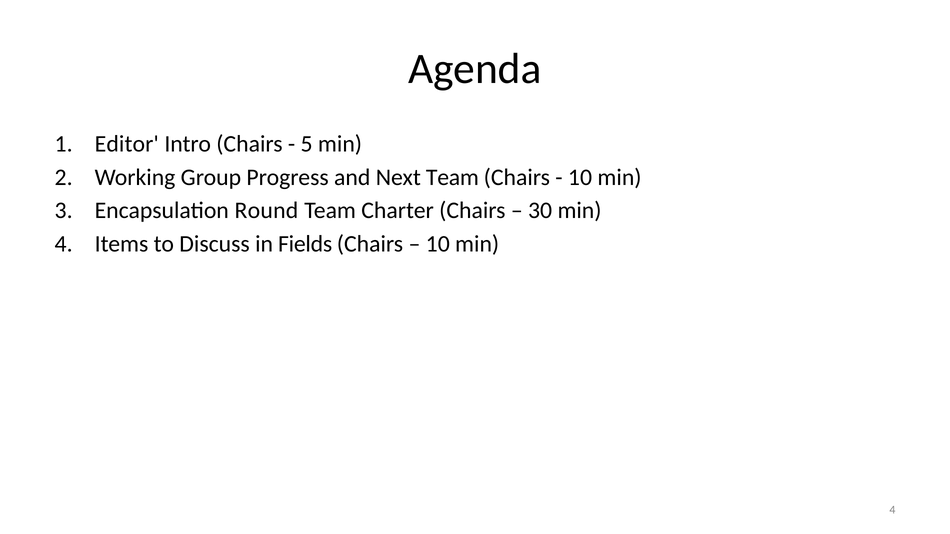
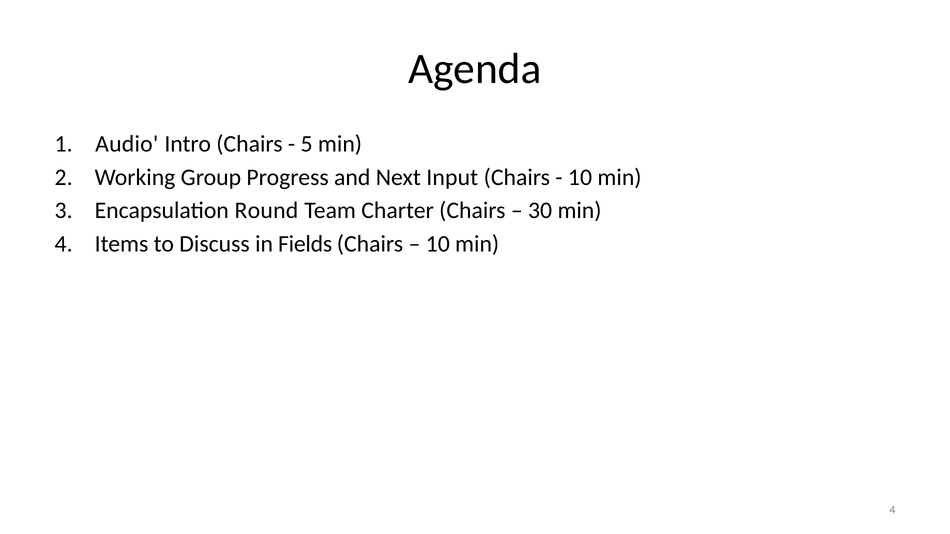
Editor: Editor -> Audio
Next Team: Team -> Input
